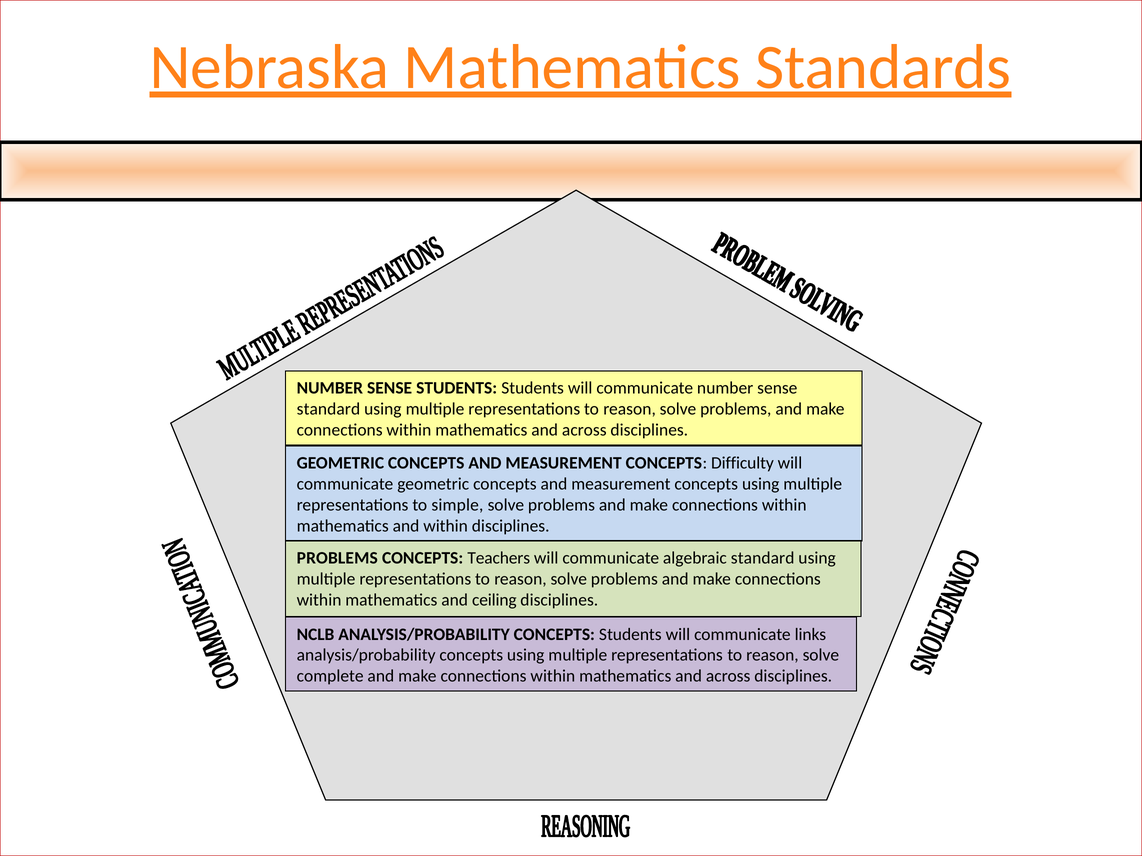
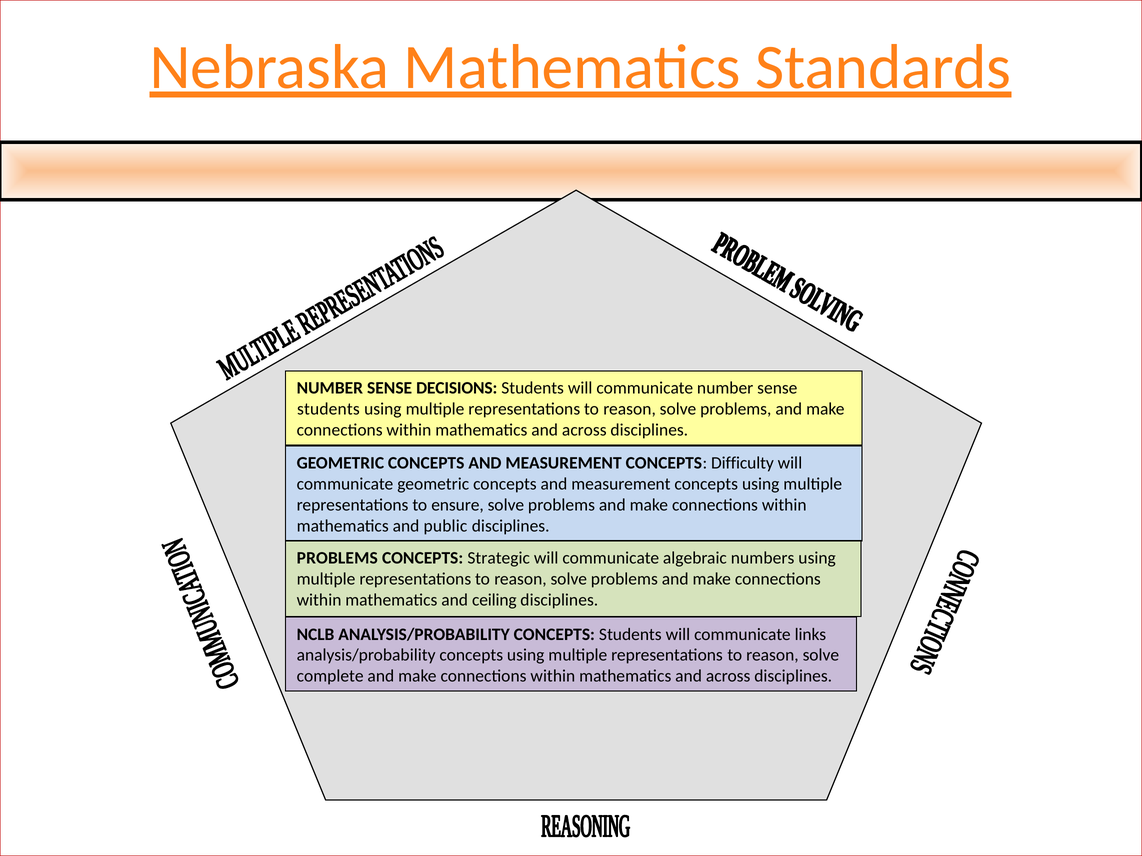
SENSE STUDENTS: STUDENTS -> DECISIONS
standard at (328, 409): standard -> students
simple: simple -> ensure
and within: within -> public
Teachers: Teachers -> Strategic
algebraic standard: standard -> numbers
